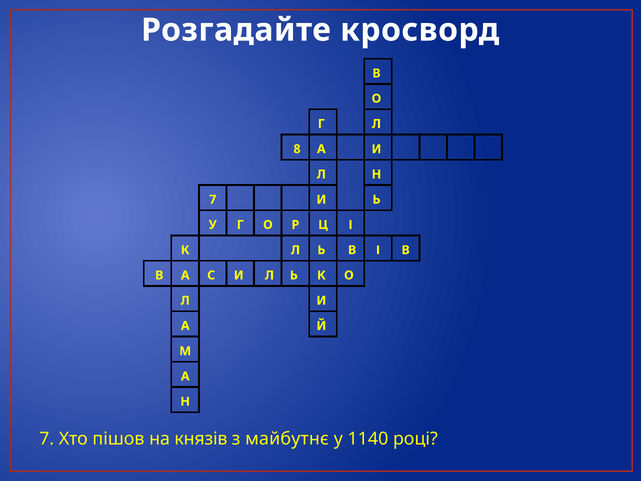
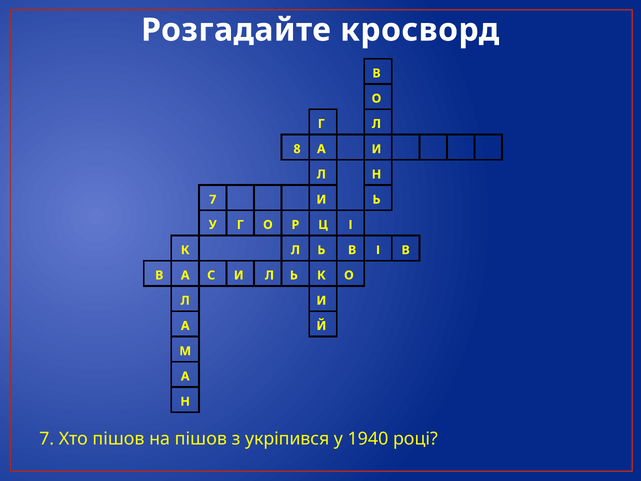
на князів: князів -> пішов
майбутнє: майбутнє -> укріпився
1140: 1140 -> 1940
